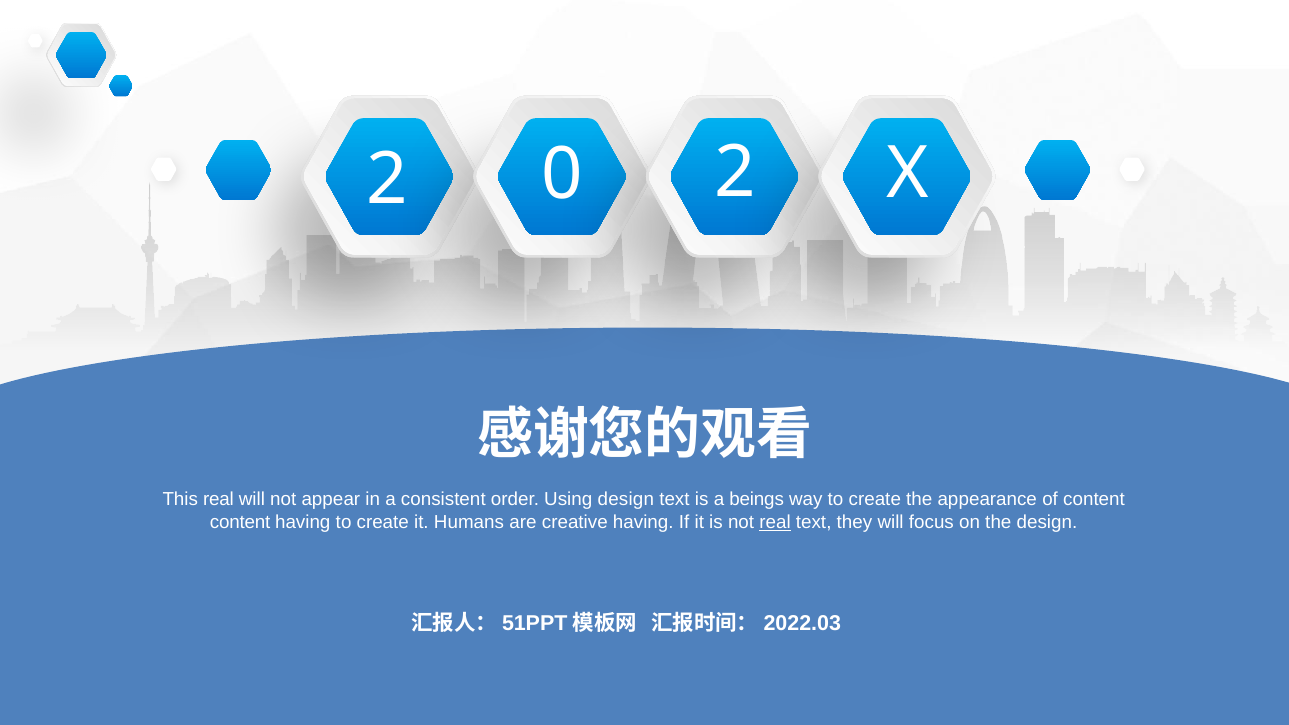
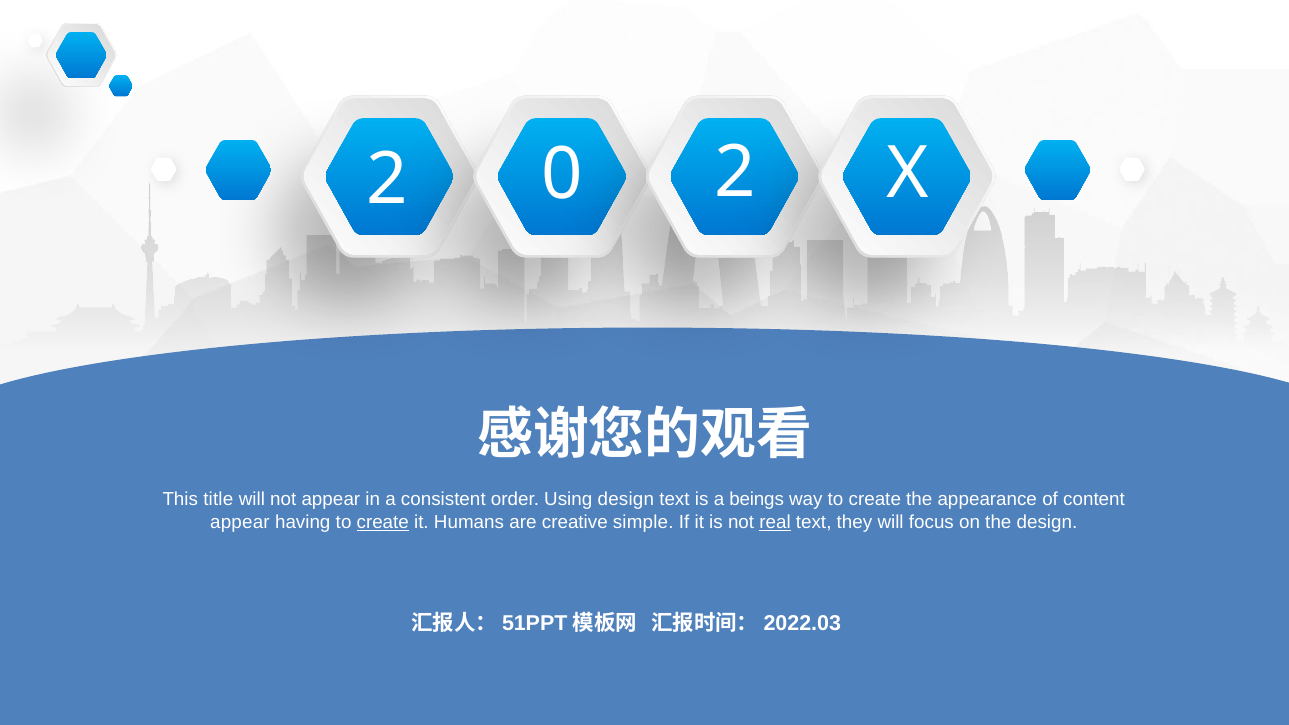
This real: real -> title
content at (240, 522): content -> appear
create at (383, 522) underline: none -> present
creative having: having -> simple
